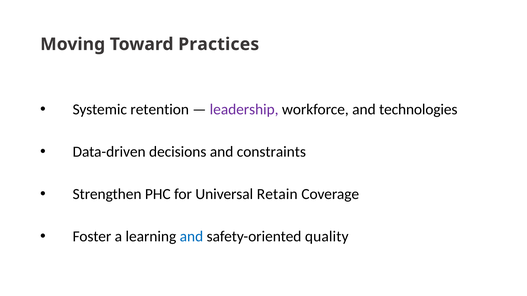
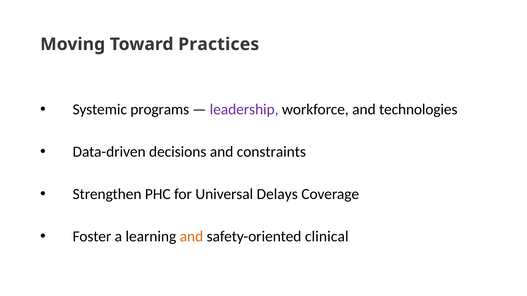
retention: retention -> programs
Retain: Retain -> Delays
and at (191, 237) colour: blue -> orange
quality: quality -> clinical
